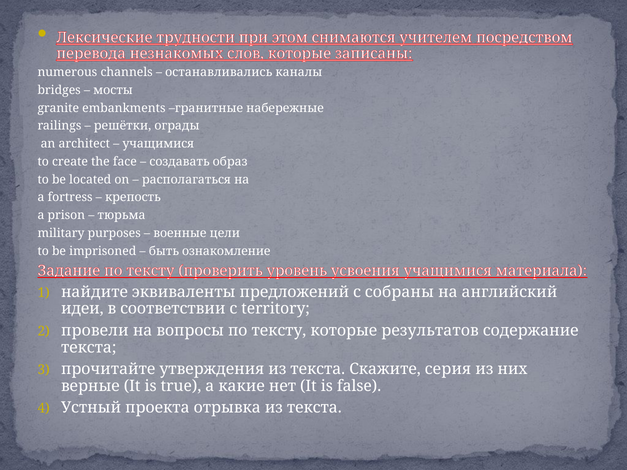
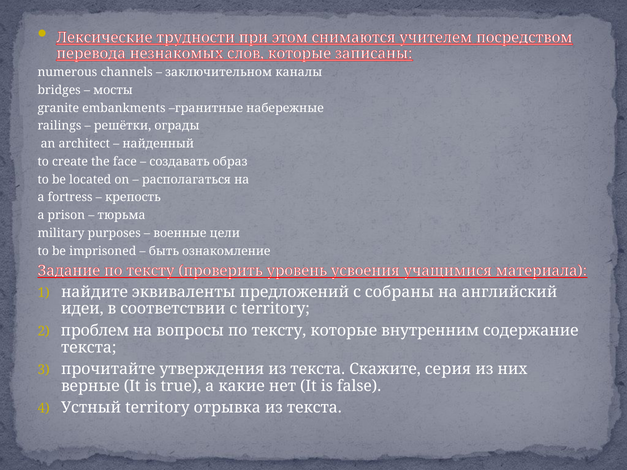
останавливались: останавливались -> заключительном
учащимися at (158, 144): учащимися -> найденный
провели: провели -> проблем
результатов: результатов -> внутренним
Устный проекта: проекта -> territory
